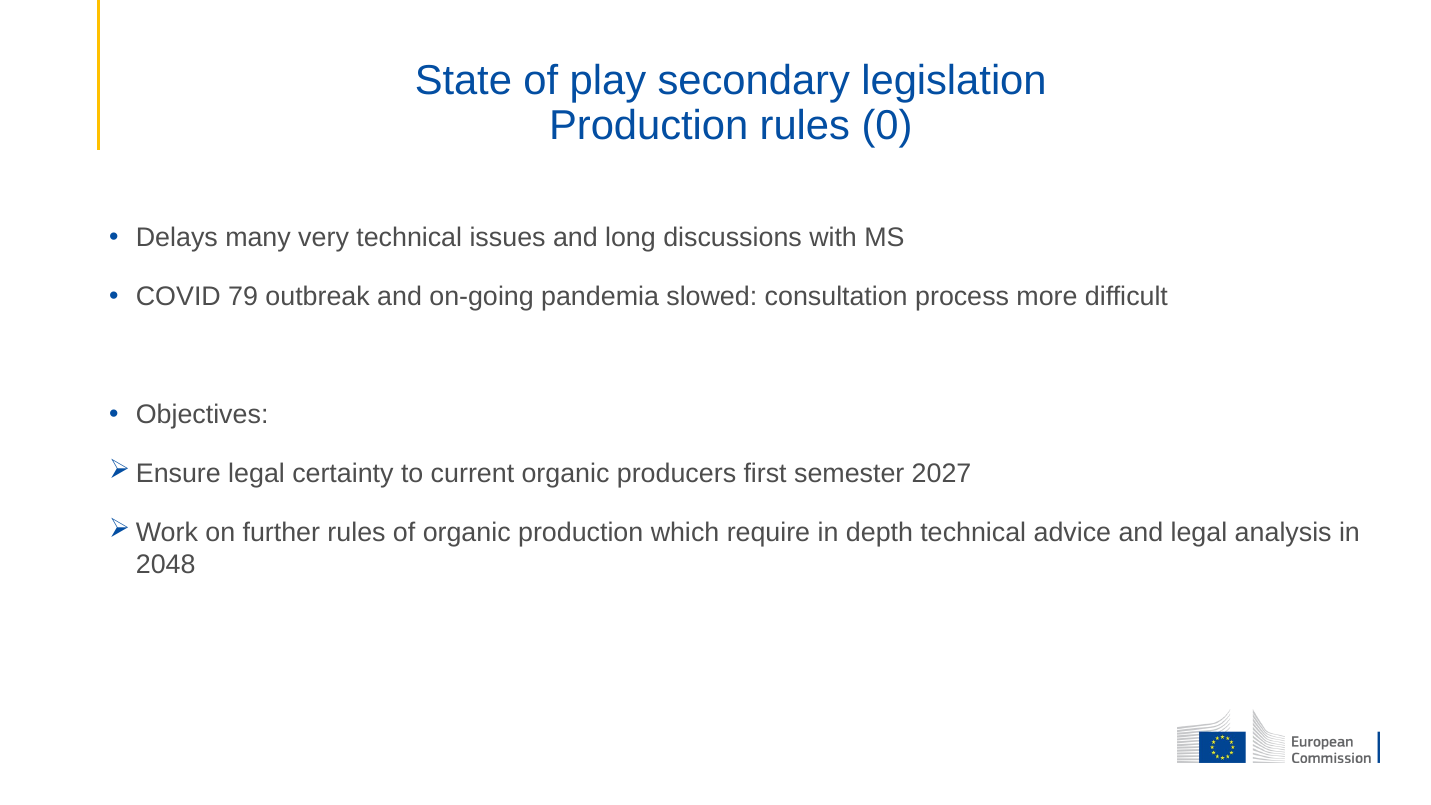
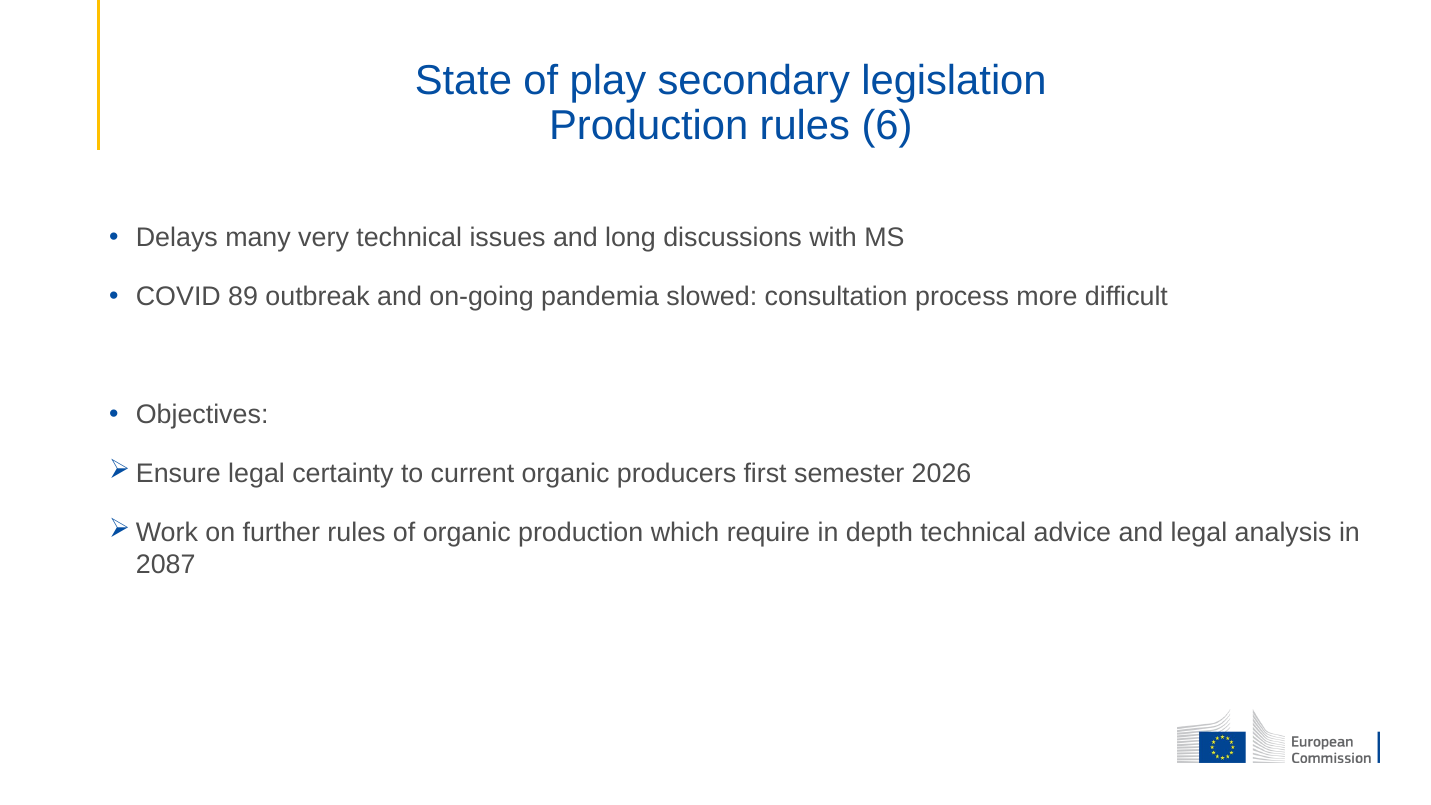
0: 0 -> 6
79: 79 -> 89
2027: 2027 -> 2026
2048: 2048 -> 2087
